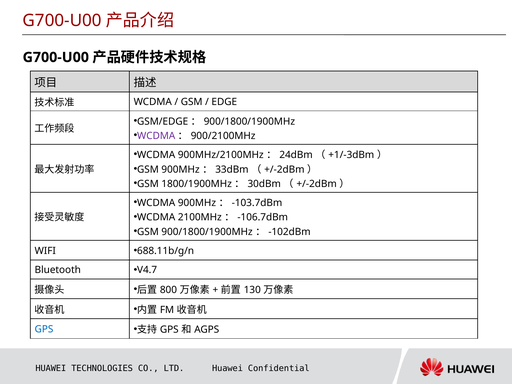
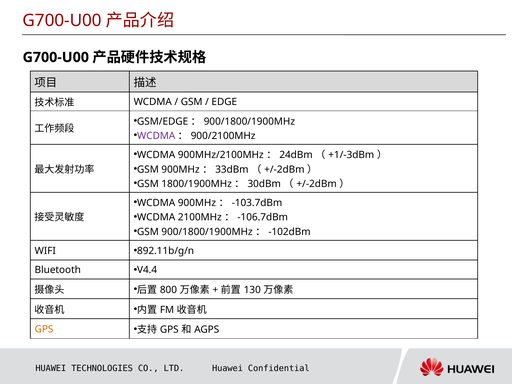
688.11b/g/n: 688.11b/g/n -> 892.11b/g/n
V4.7: V4.7 -> V4.4
GPS at (44, 329) colour: blue -> orange
